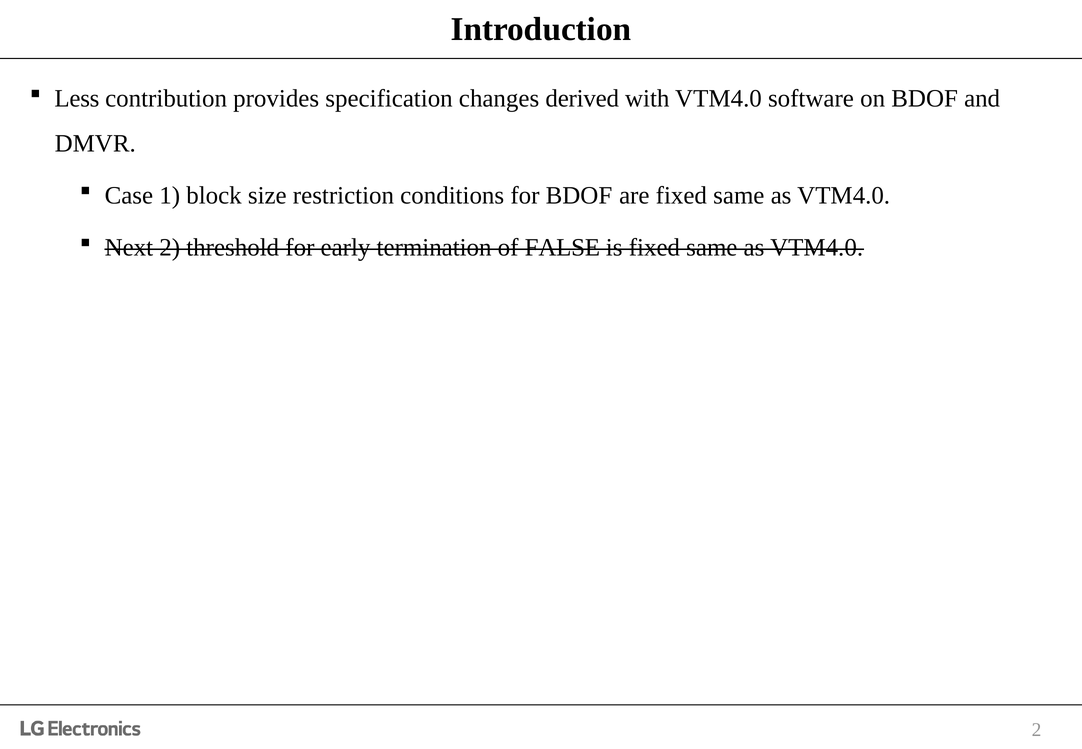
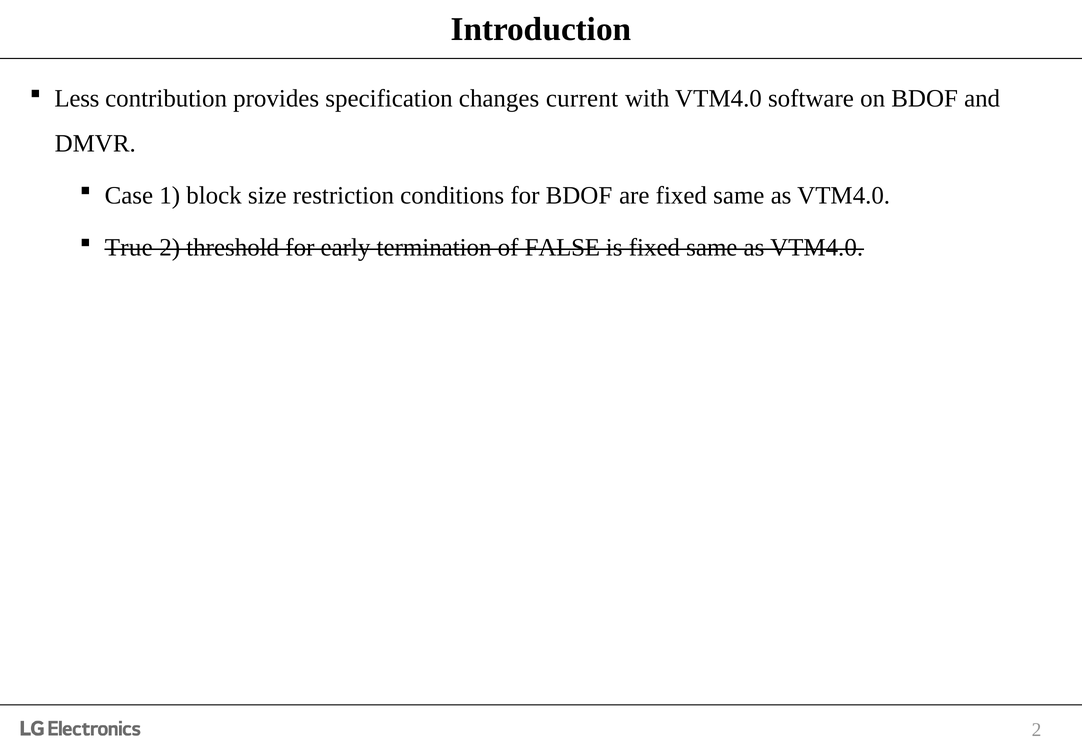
derived: derived -> current
Next: Next -> True
